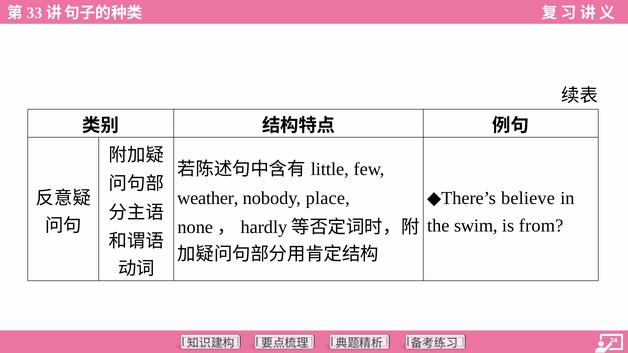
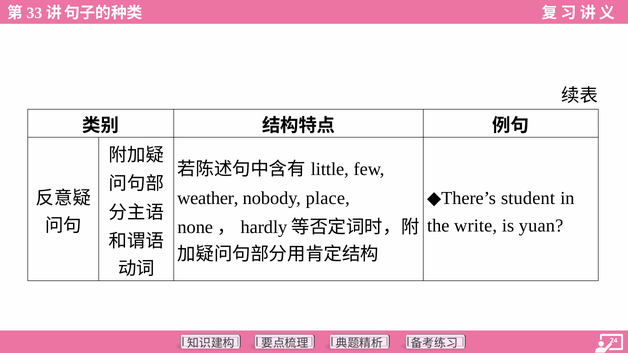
believe: believe -> student
swim: swim -> write
from: from -> yuan
